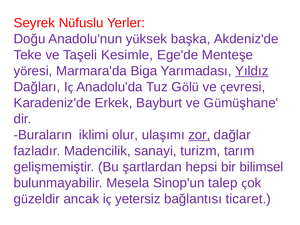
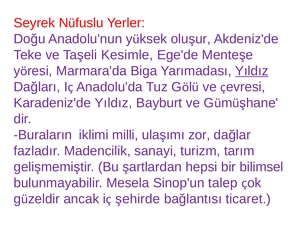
başka: başka -> oluşur
Karadeniz'de Erkek: Erkek -> Yıldız
olur: olur -> milli
zor underline: present -> none
yetersiz: yetersiz -> şehirde
